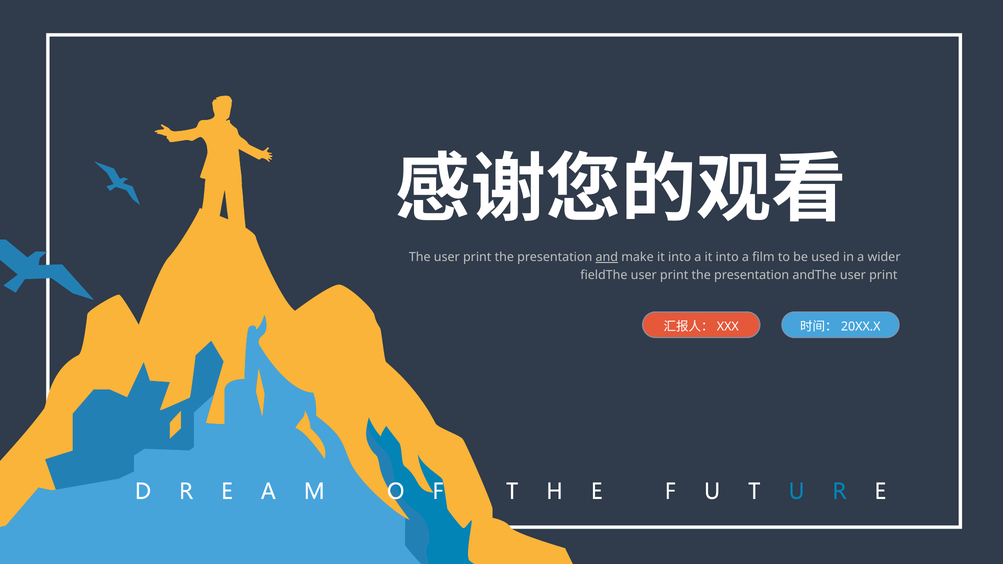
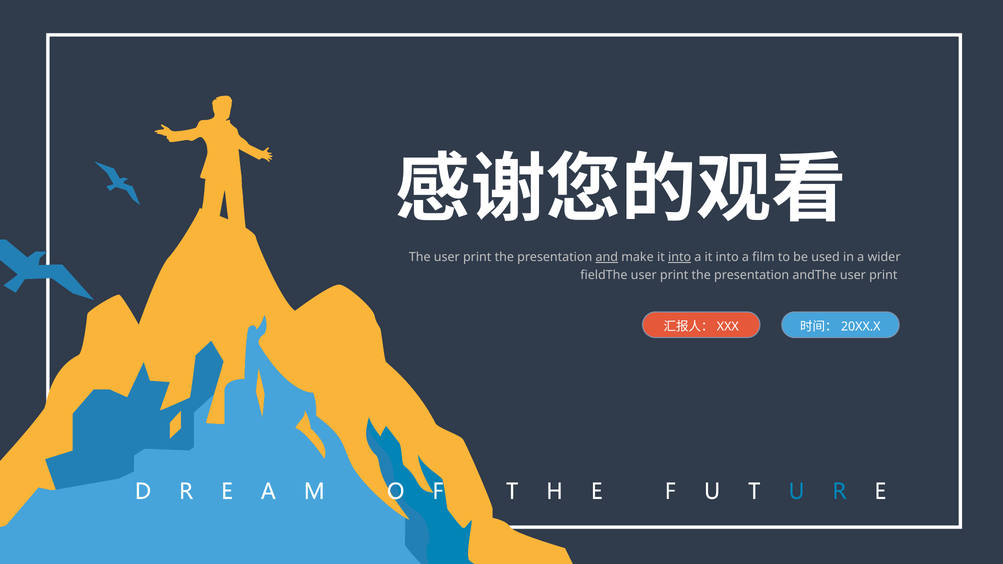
into at (680, 257) underline: none -> present
